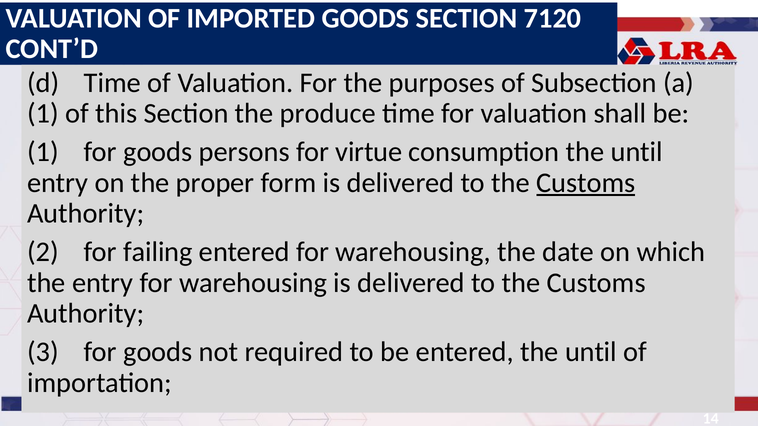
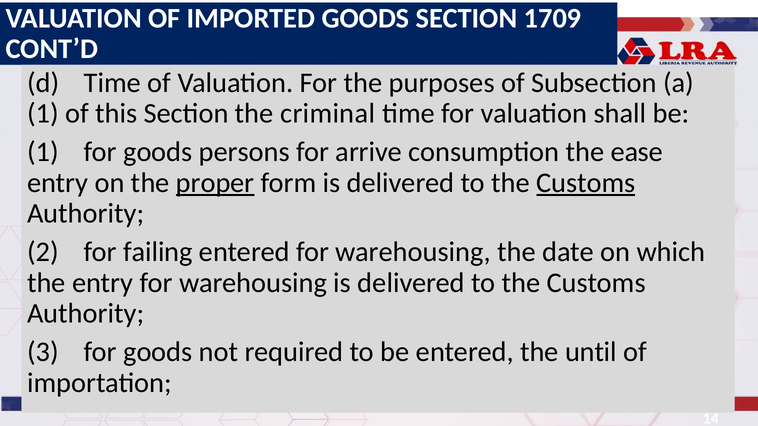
7120: 7120 -> 1709
produce: produce -> criminal
virtue: virtue -> arrive
consumption the until: until -> ease
proper underline: none -> present
